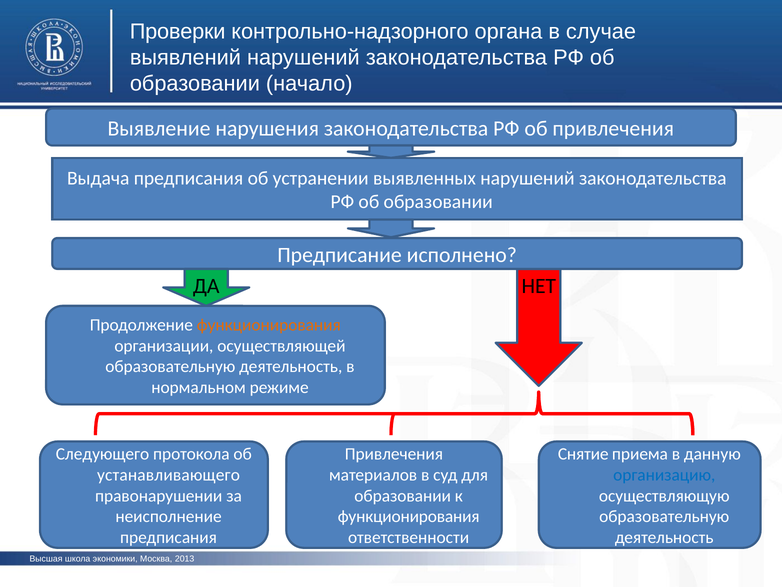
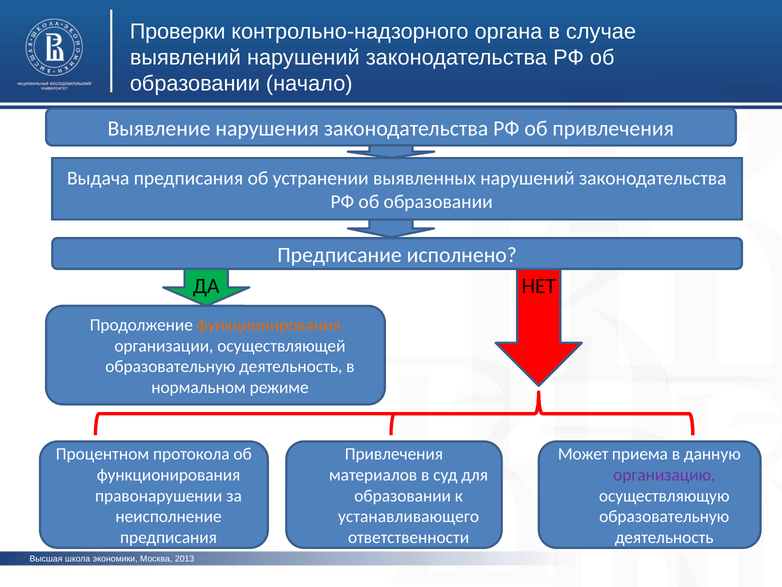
Следующего: Следующего -> Процентном
Снятие: Снятие -> Может
устанавливающего at (168, 475): устанавливающего -> функционирования
организацию colour: blue -> purple
функционирования at (409, 516): функционирования -> устанавливающего
